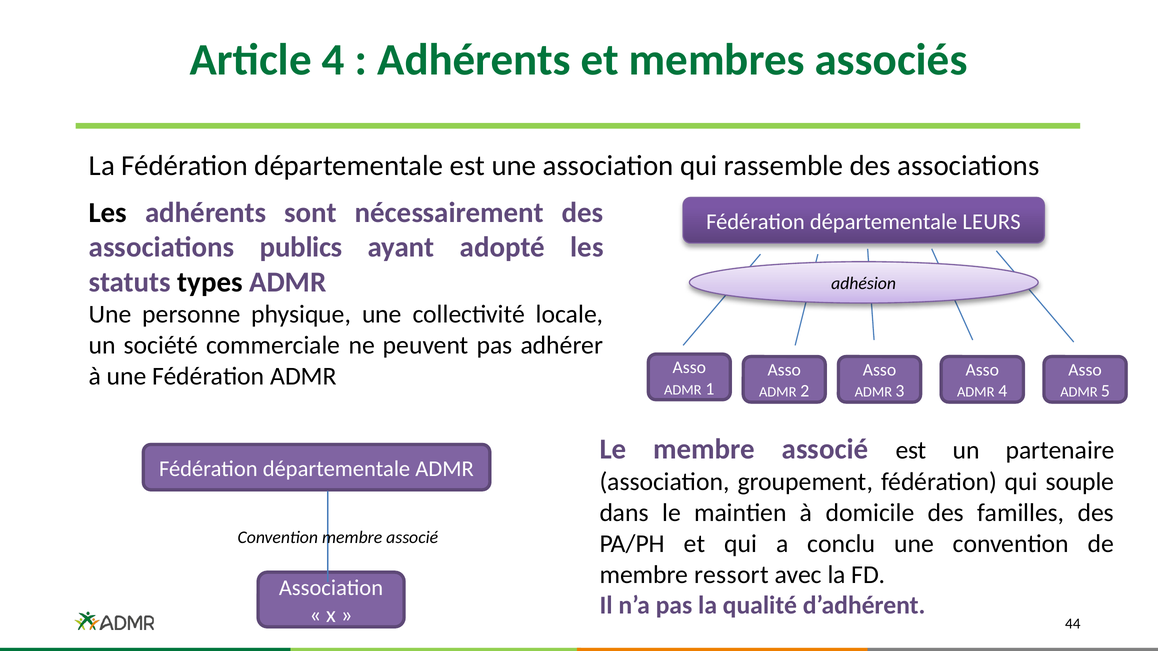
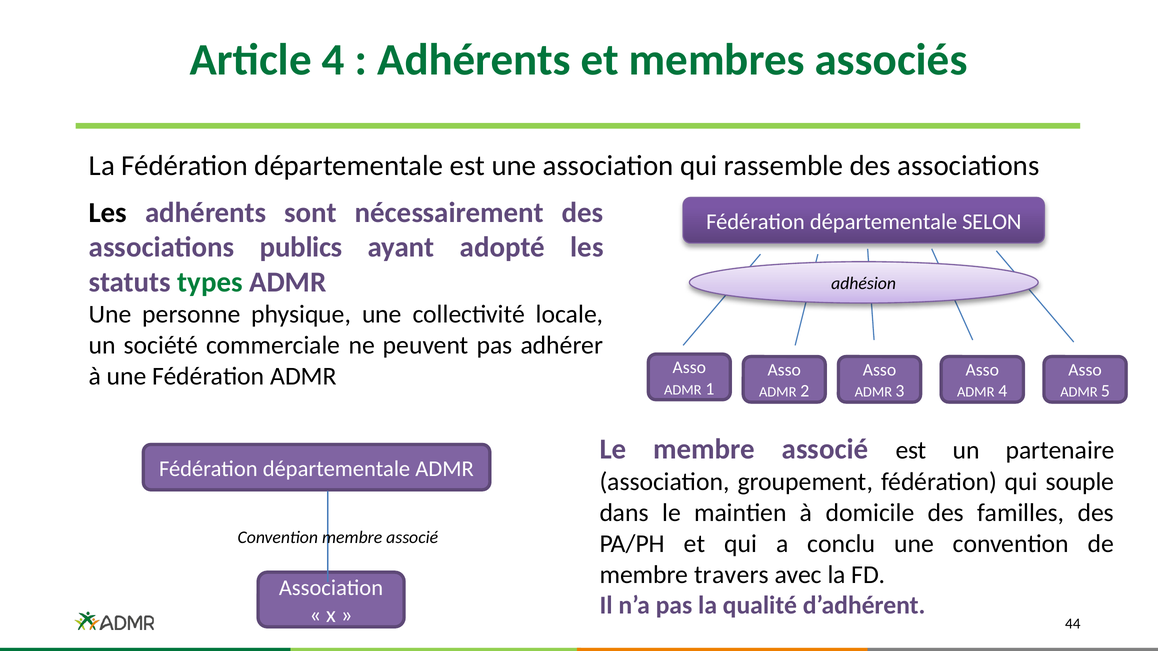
LEURS: LEURS -> SELON
types colour: black -> green
ressort: ressort -> travers
